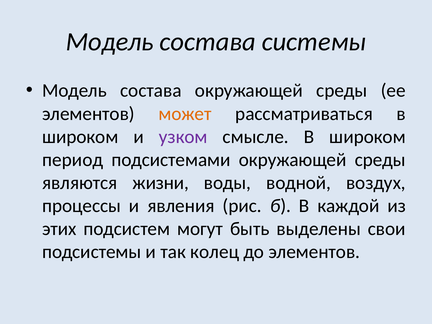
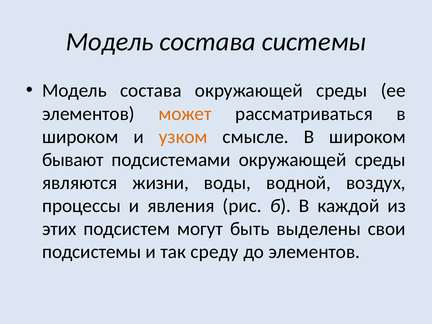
узком colour: purple -> orange
период: период -> бывают
колец: колец -> среду
